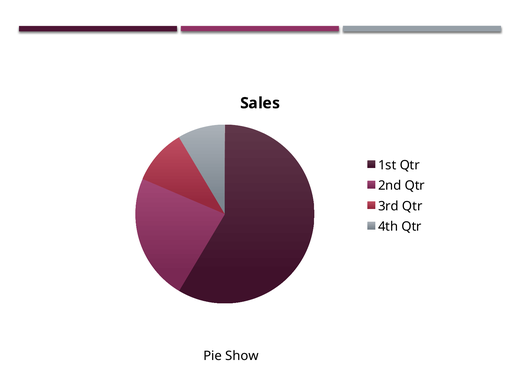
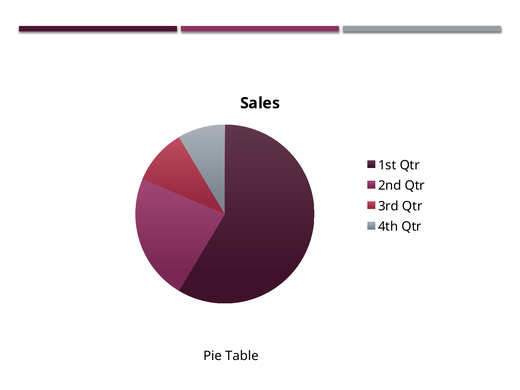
Show: Show -> Table
